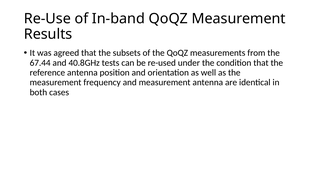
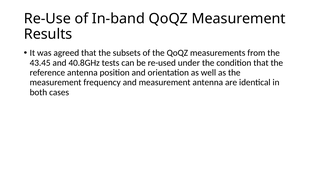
67.44: 67.44 -> 43.45
